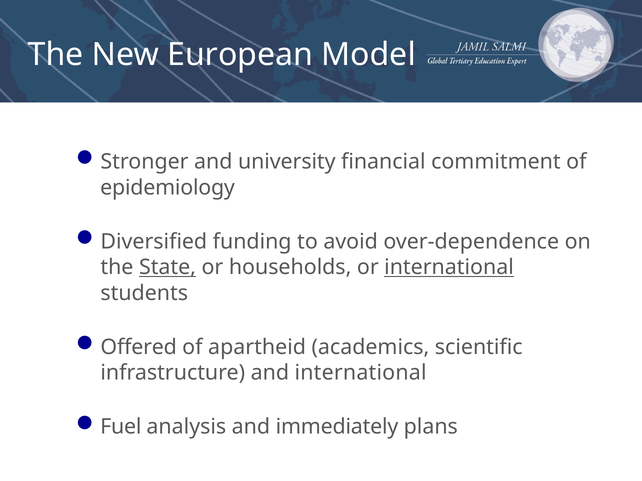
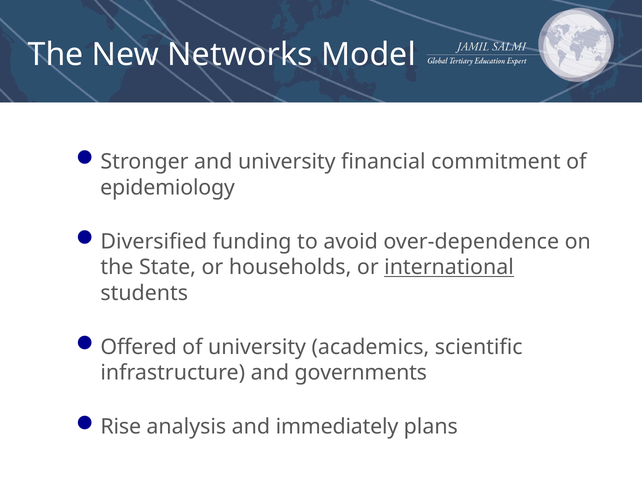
European: European -> Networks
State underline: present -> none
of apartheid: apartheid -> university
and international: international -> governments
Fuel: Fuel -> Rise
